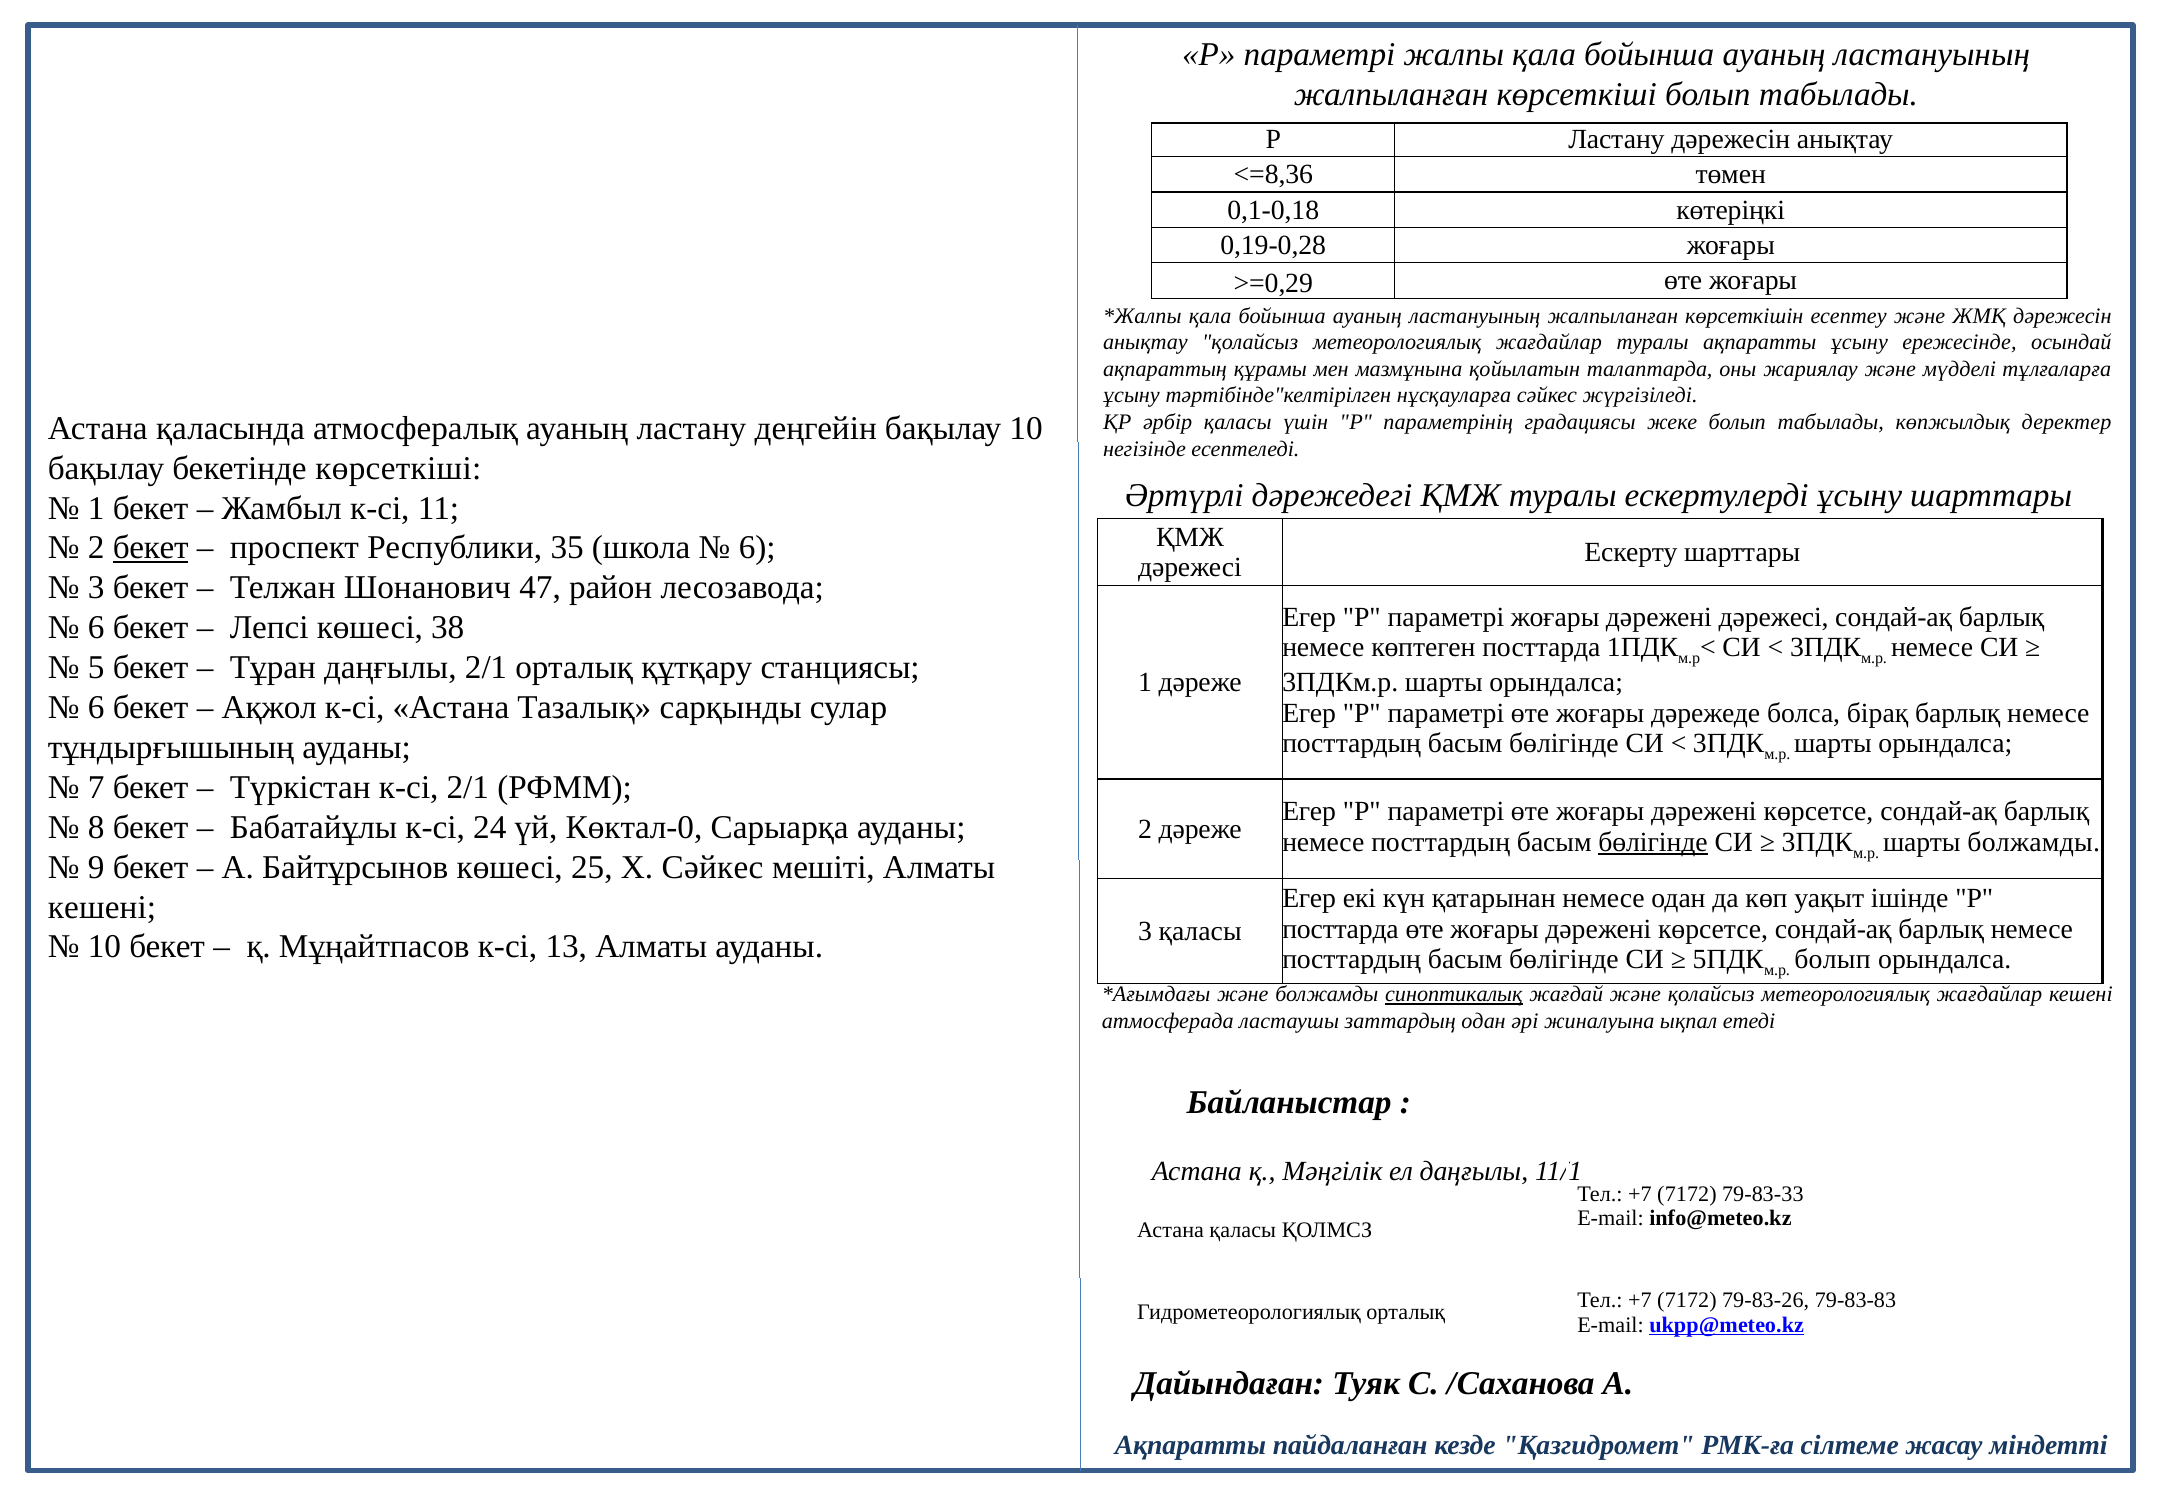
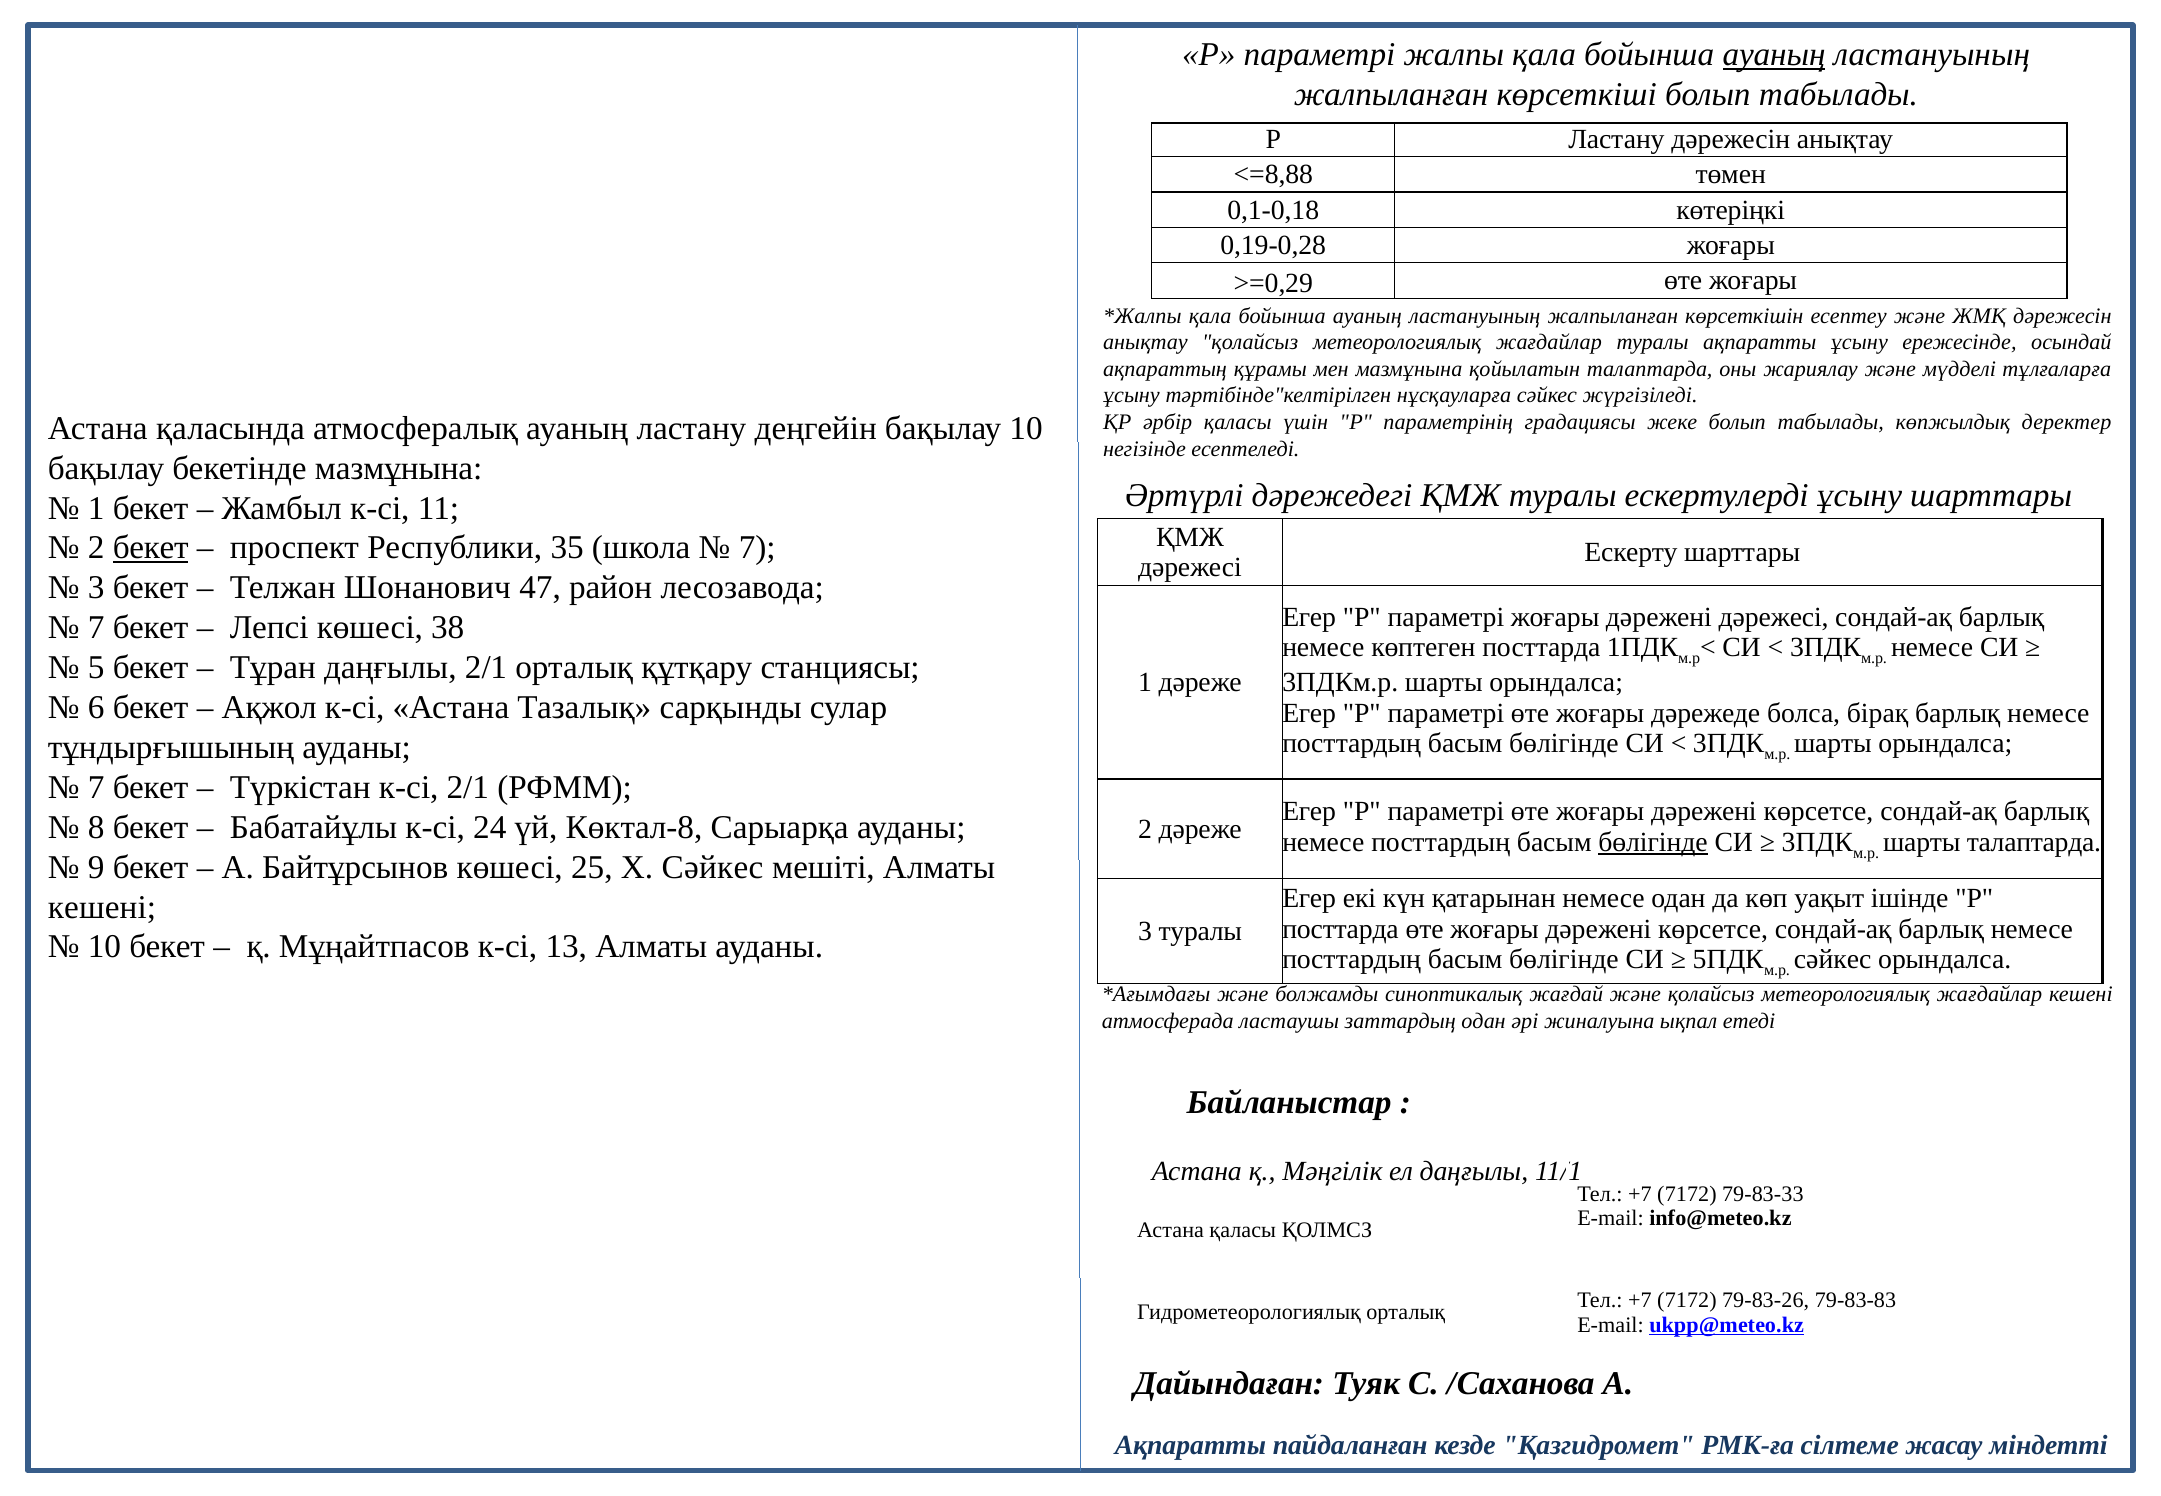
ауаның at (1774, 54) underline: none -> present
<=8,36: <=8,36 -> <=8,88
бекетінде көрсеткіші: көрсеткіші -> мазмұнына
6 at (757, 548): 6 -> 7
6 at (96, 628): 6 -> 7
Көктал-0: Көктал-0 -> Көктал-8
шарты болжамды: болжамды -> талаптарда
3 қаласы: қаласы -> туралы
болып at (1833, 960): болып -> сәйкес
синоптикалық underline: present -> none
